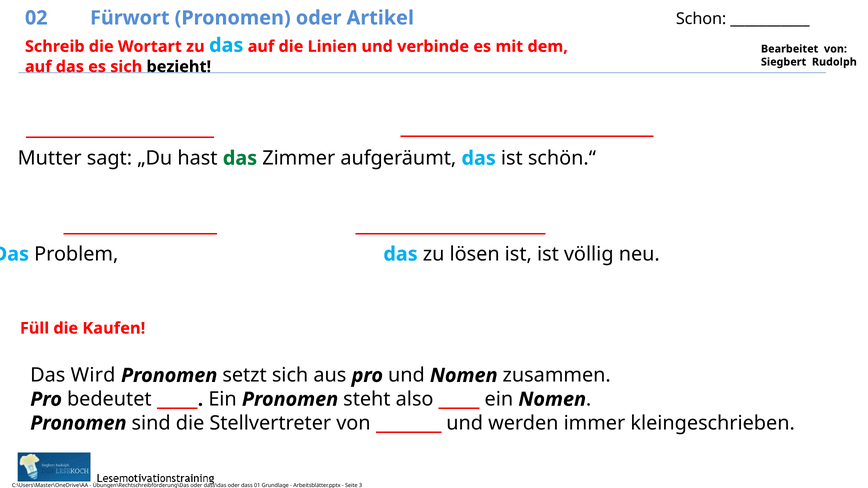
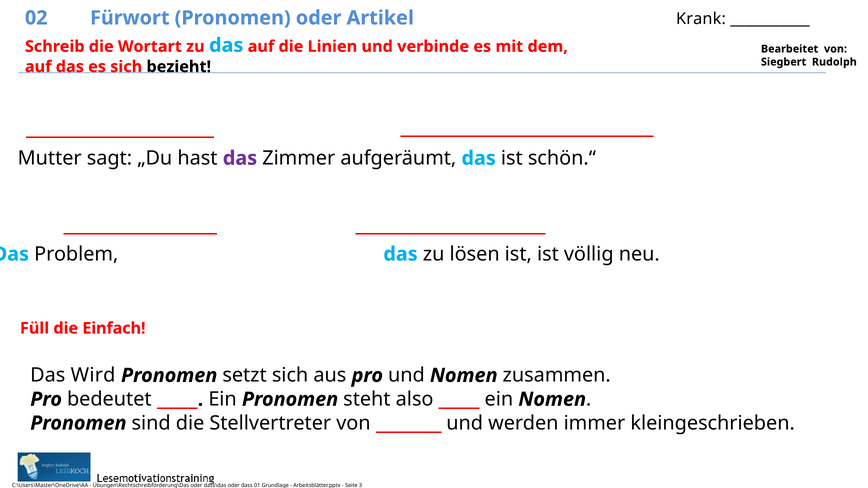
Schon: Schon -> Krank
das at (240, 158) colour: green -> purple
Kaufen: Kaufen -> Einfach
